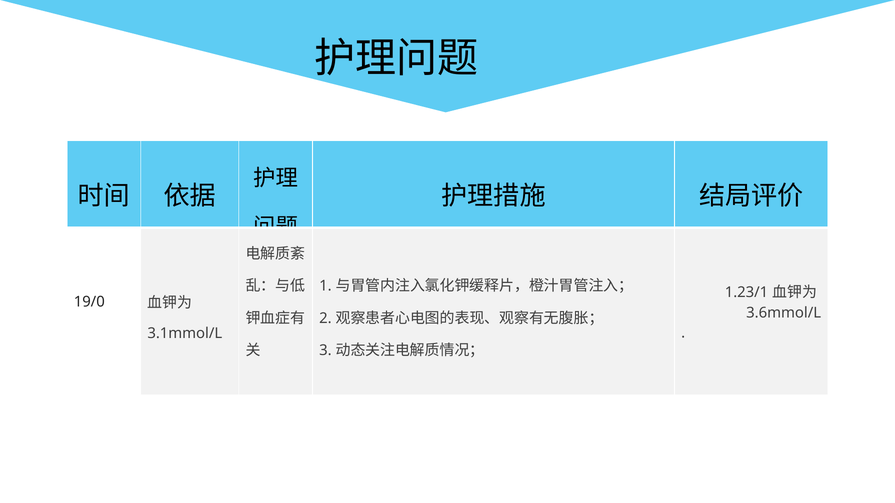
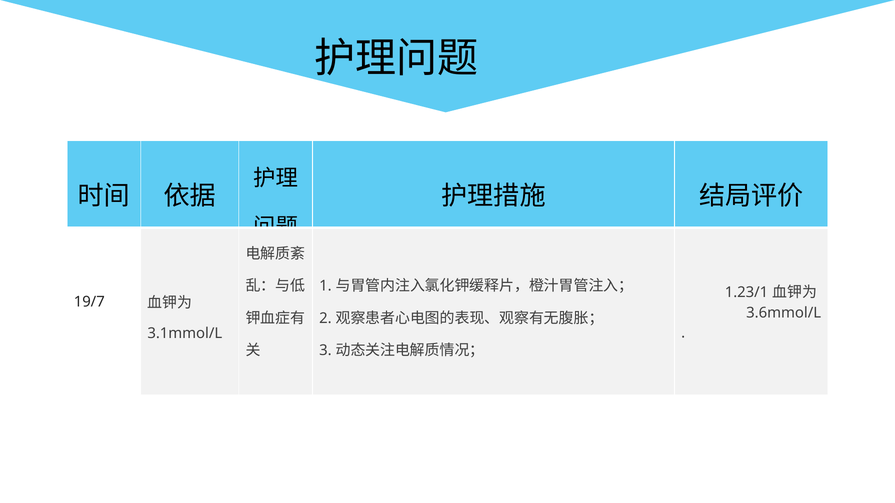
19/0: 19/0 -> 19/7
